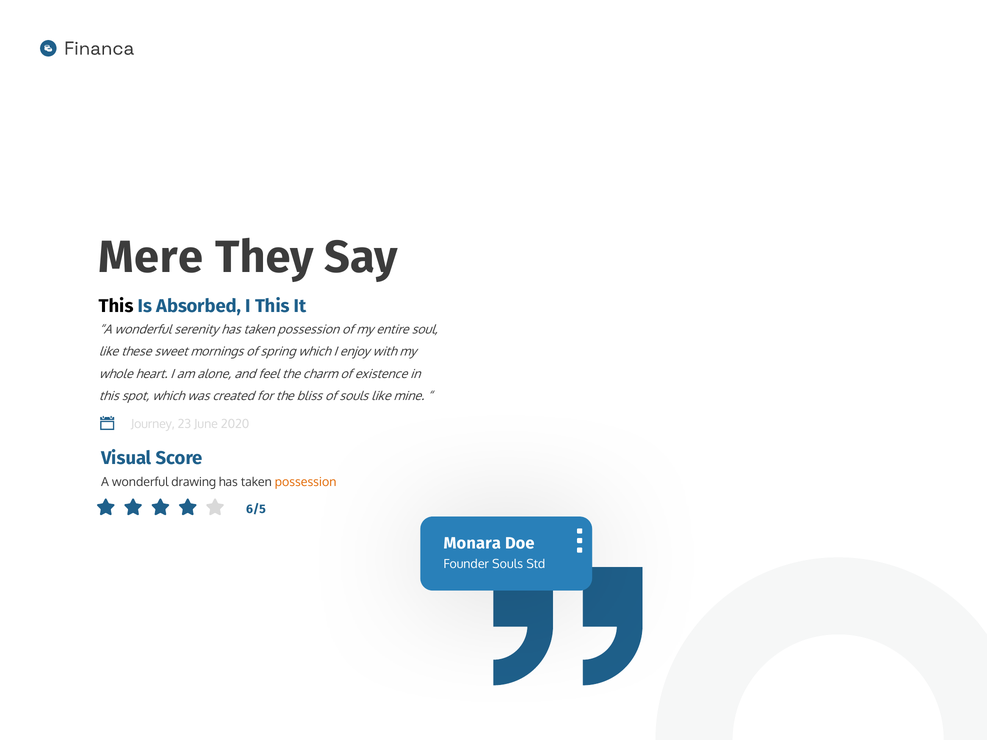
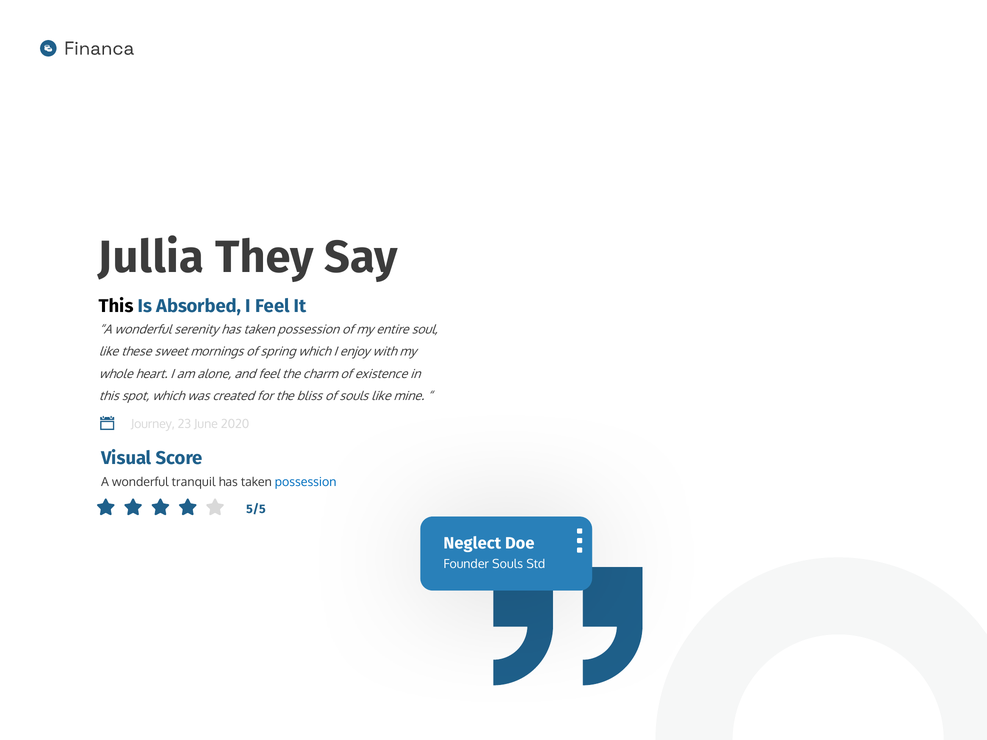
Mere: Mere -> Jullia
I This: This -> Feel
drawing: drawing -> tranquil
possession at (306, 482) colour: orange -> blue
6/5: 6/5 -> 5/5
Monara: Monara -> Neglect
